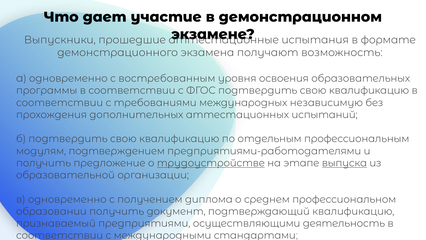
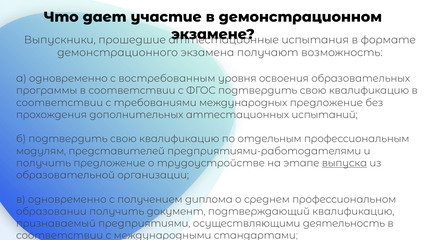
международных независимую: независимую -> предложение
подтверждением: подтверждением -> представителей
трудоустройстве underline: present -> none
